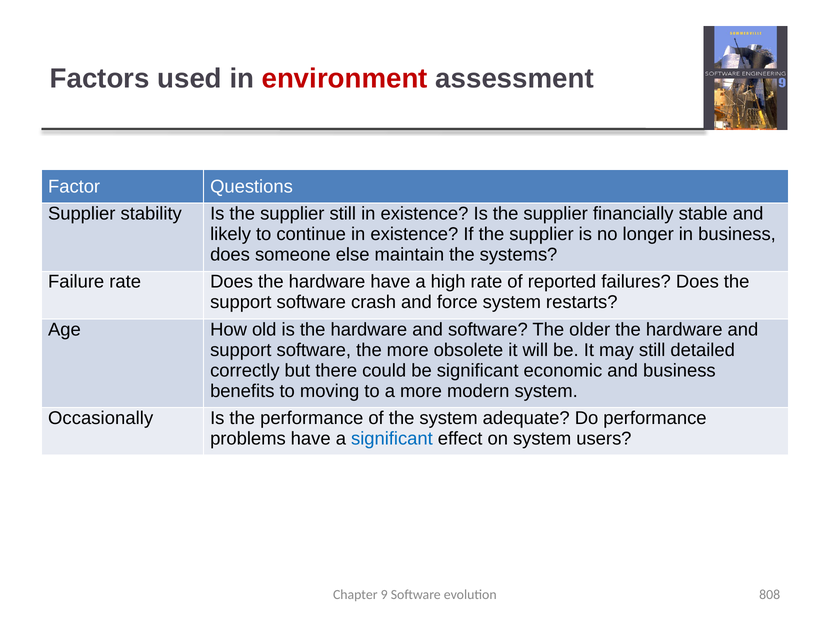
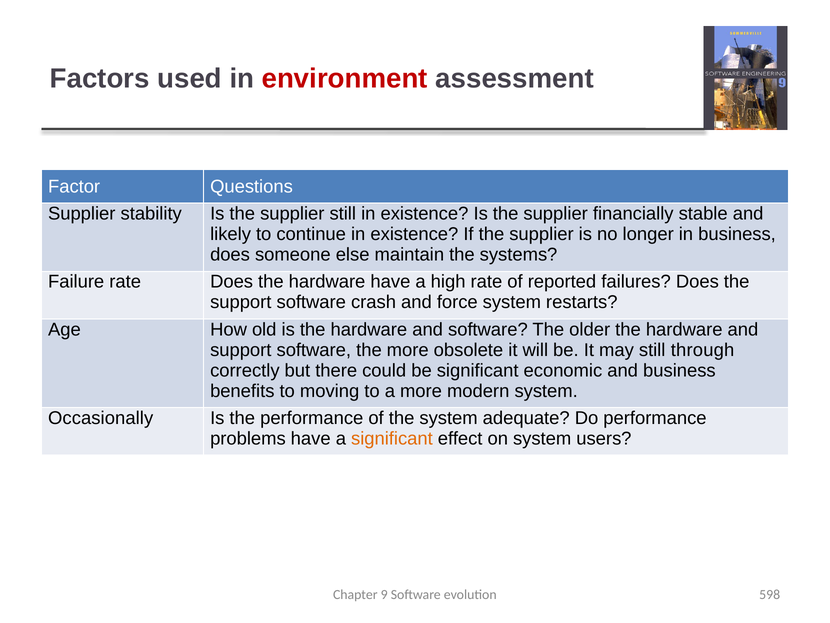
detailed: detailed -> through
significant at (392, 438) colour: blue -> orange
808: 808 -> 598
